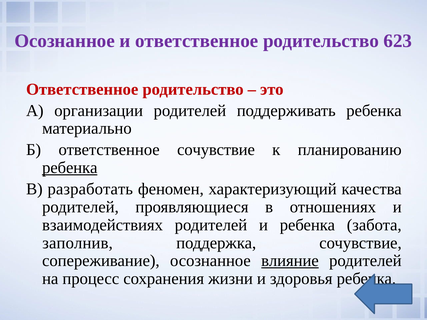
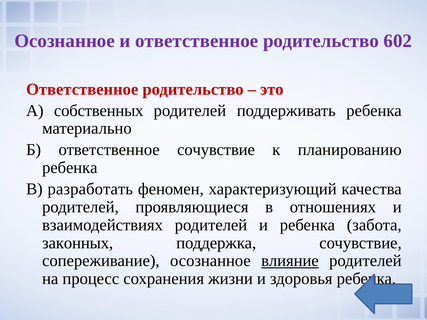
623: 623 -> 602
организации: организации -> собственных
ребенка at (70, 168) underline: present -> none
заполнив: заполнив -> законных
